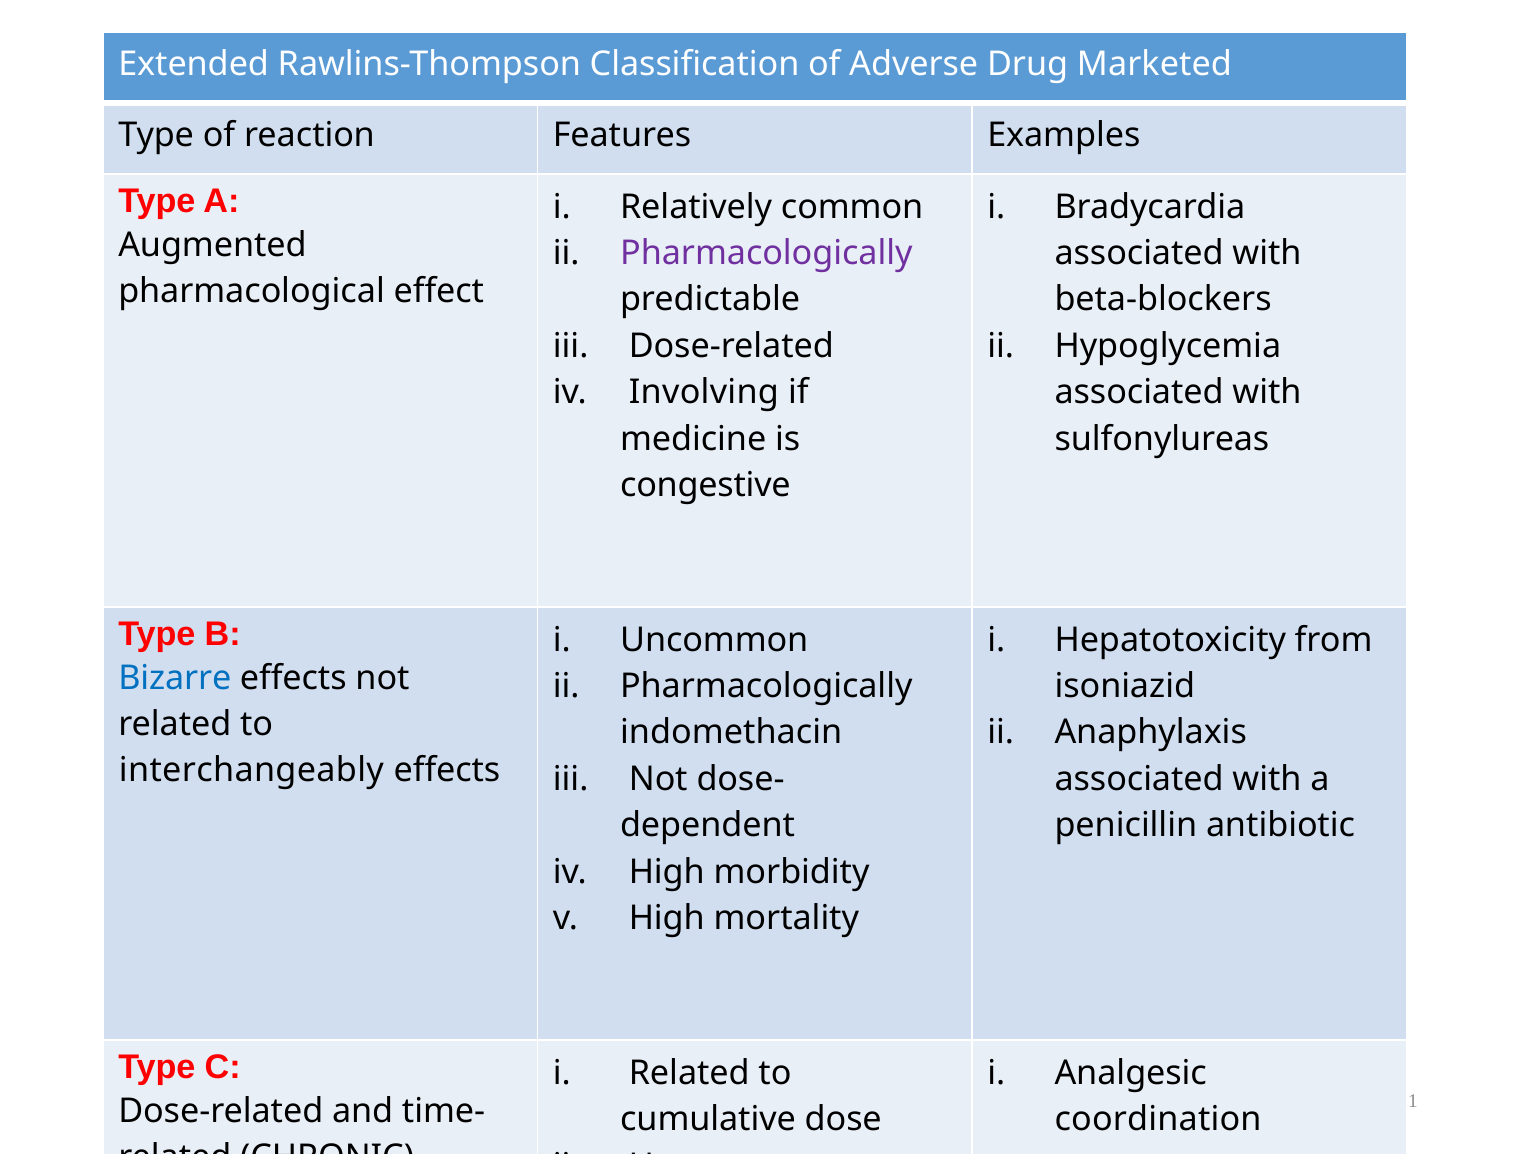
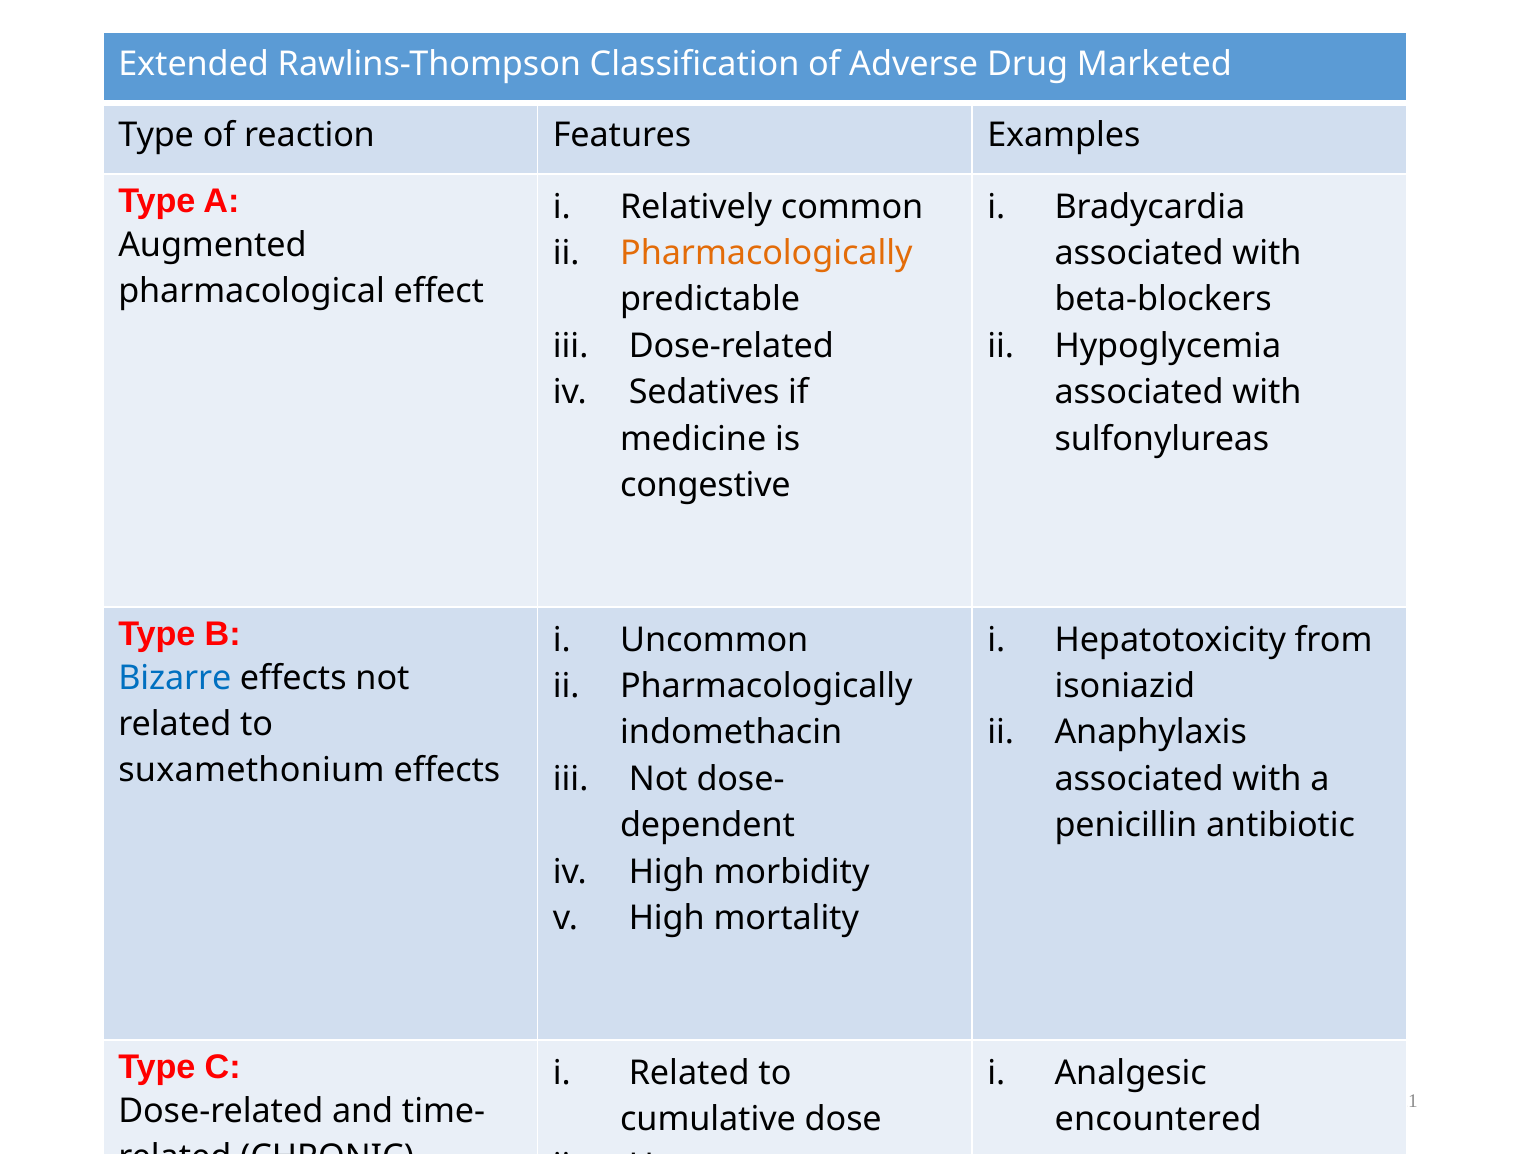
Pharmacologically at (766, 253) colour: purple -> orange
Involving: Involving -> Sedatives
interchangeably: interchangeably -> suxamethonium
coordination: coordination -> encountered
